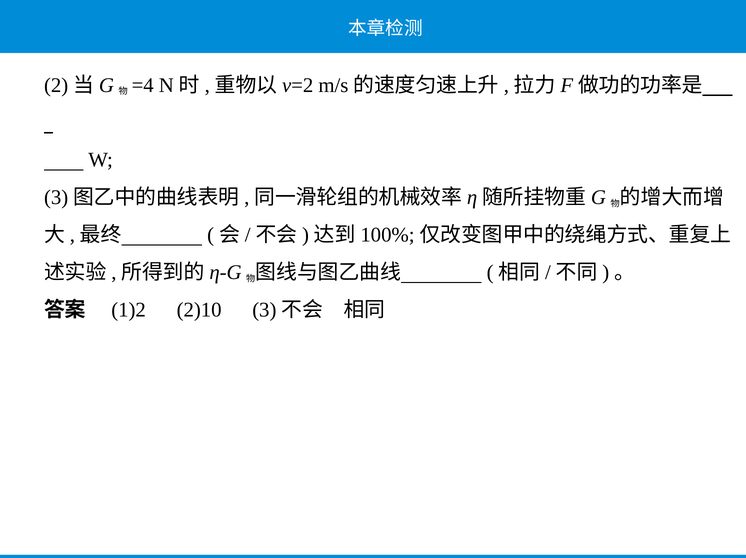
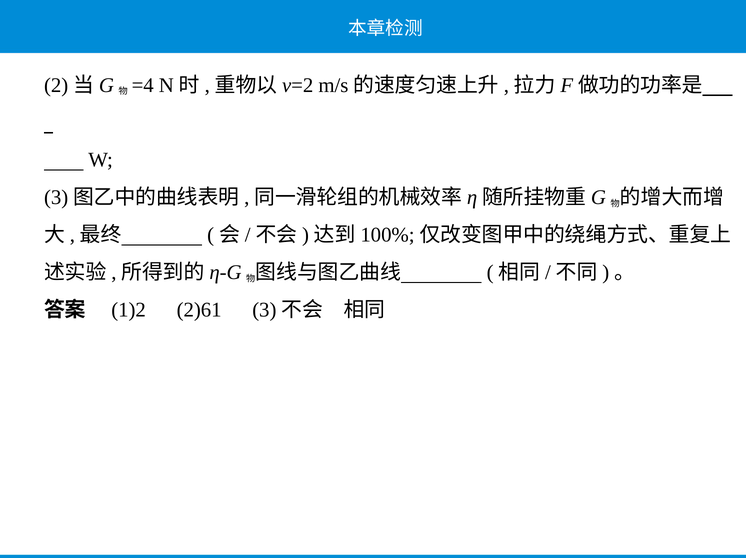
2)10: 2)10 -> 2)61
